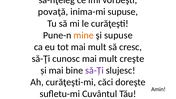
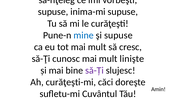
povaţă at (53, 12): povaţă -> supuse
mine colour: orange -> blue
mult creşte: creşte -> linişte
